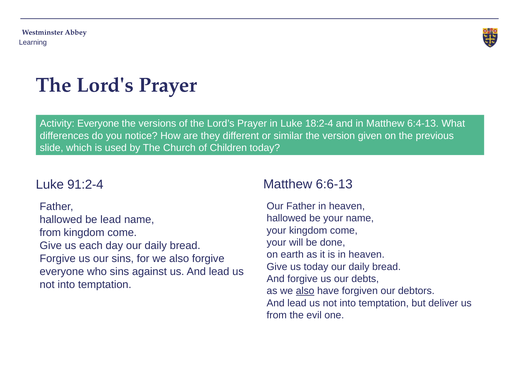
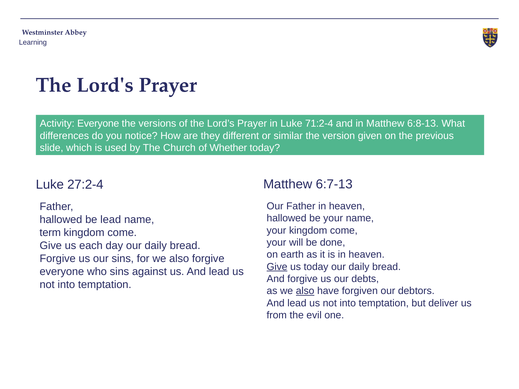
18:2-4: 18:2-4 -> 71:2-4
6:4-13: 6:4-13 -> 6:8-13
Children: Children -> Whether
6:6-13: 6:6-13 -> 6:7-13
91:2-4: 91:2-4 -> 27:2-4
from at (50, 233): from -> term
Give at (277, 267) underline: none -> present
